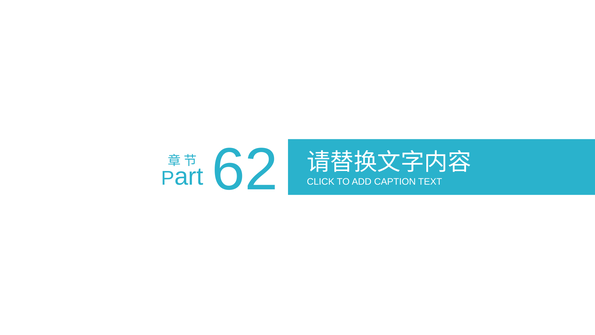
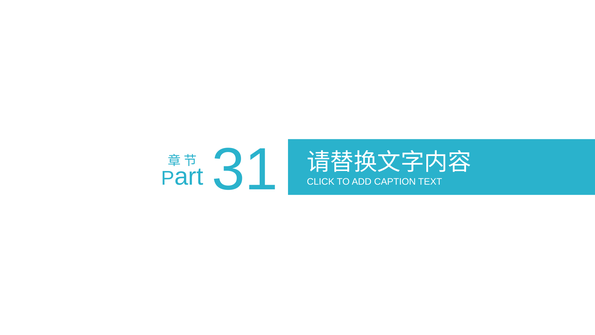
62: 62 -> 31
